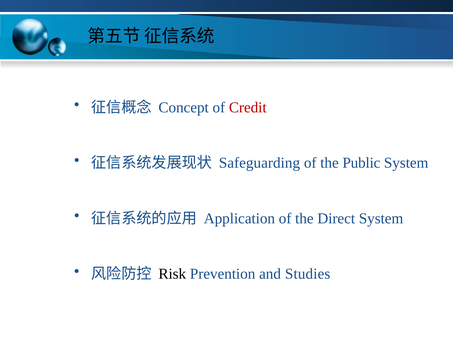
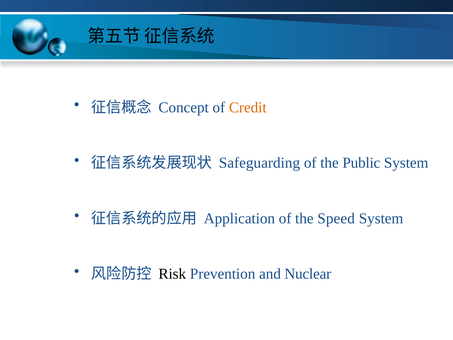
Credit colour: red -> orange
Direct: Direct -> Speed
Studies: Studies -> Nuclear
